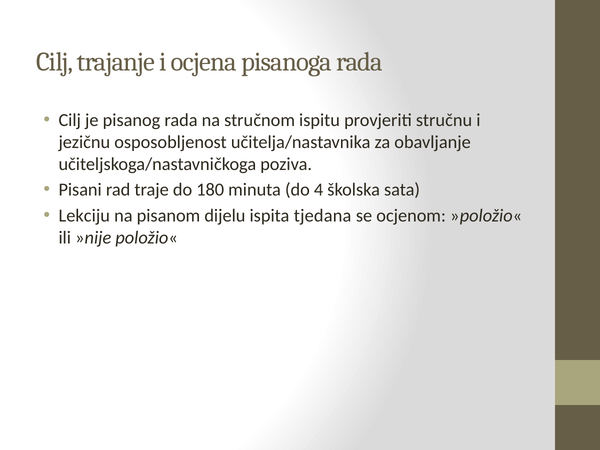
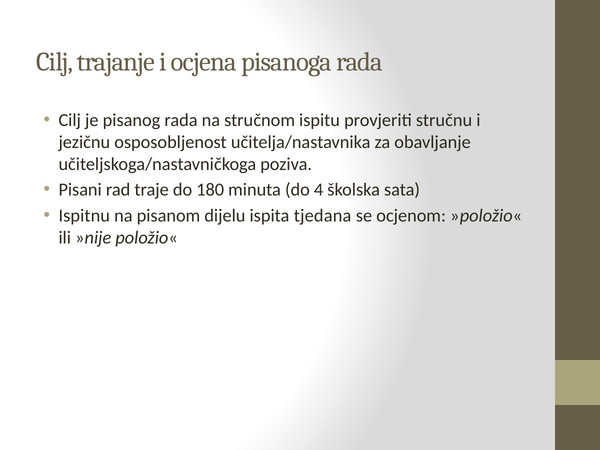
Lekciju: Lekciju -> Ispitnu
